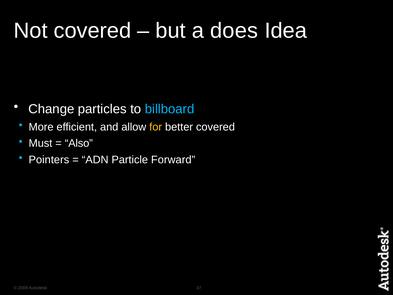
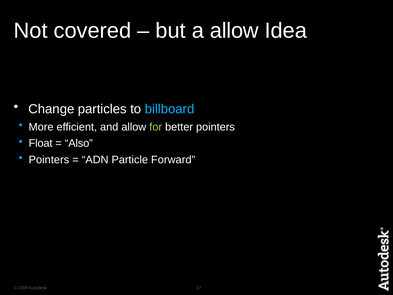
a does: does -> allow
for colour: yellow -> light green
better covered: covered -> pointers
Must: Must -> Float
